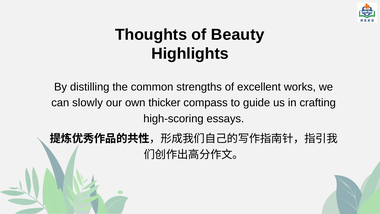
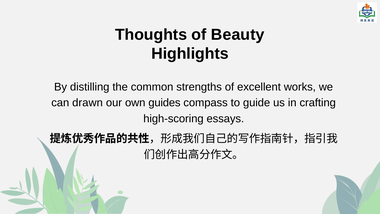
slowly: slowly -> drawn
thicker: thicker -> guides
